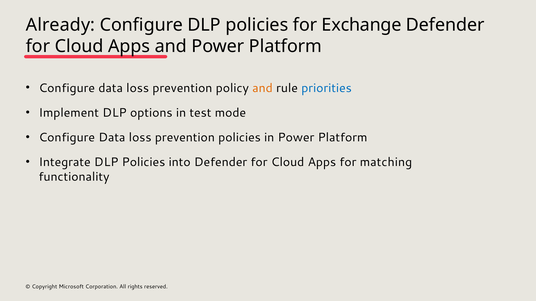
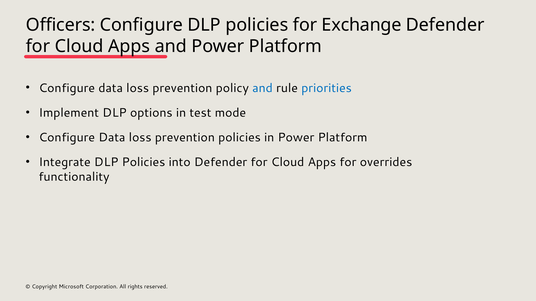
Already: Already -> Officers
and at (262, 88) colour: orange -> blue
matching: matching -> overrides
